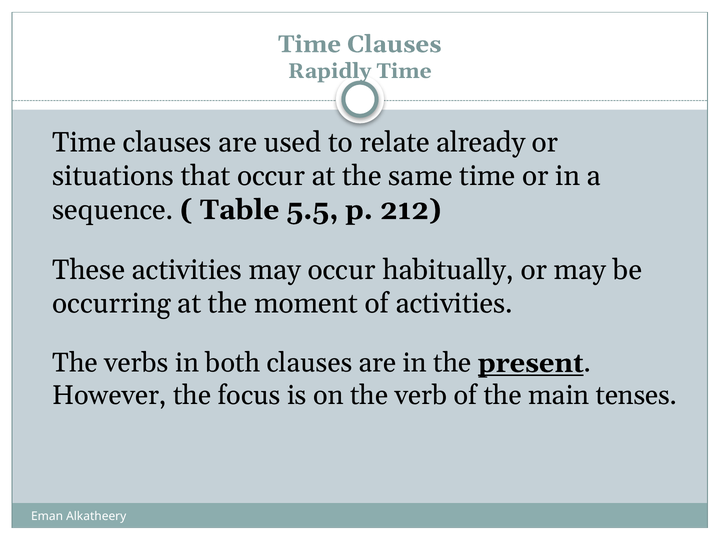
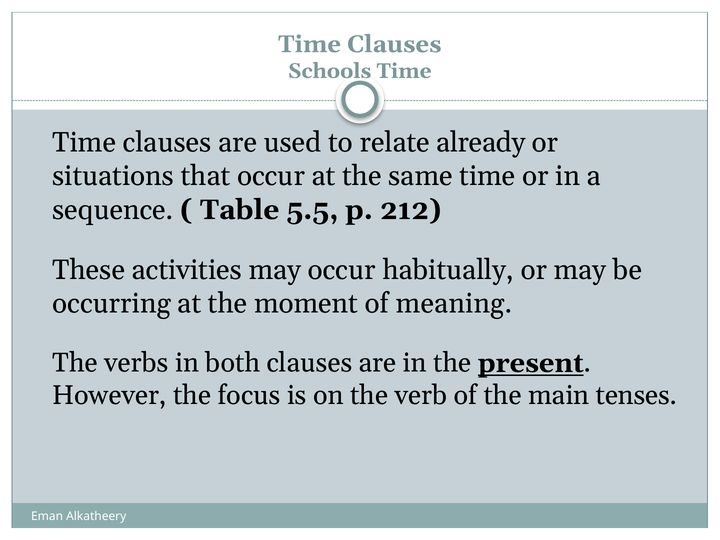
Rapidly: Rapidly -> Schools
of activities: activities -> meaning
